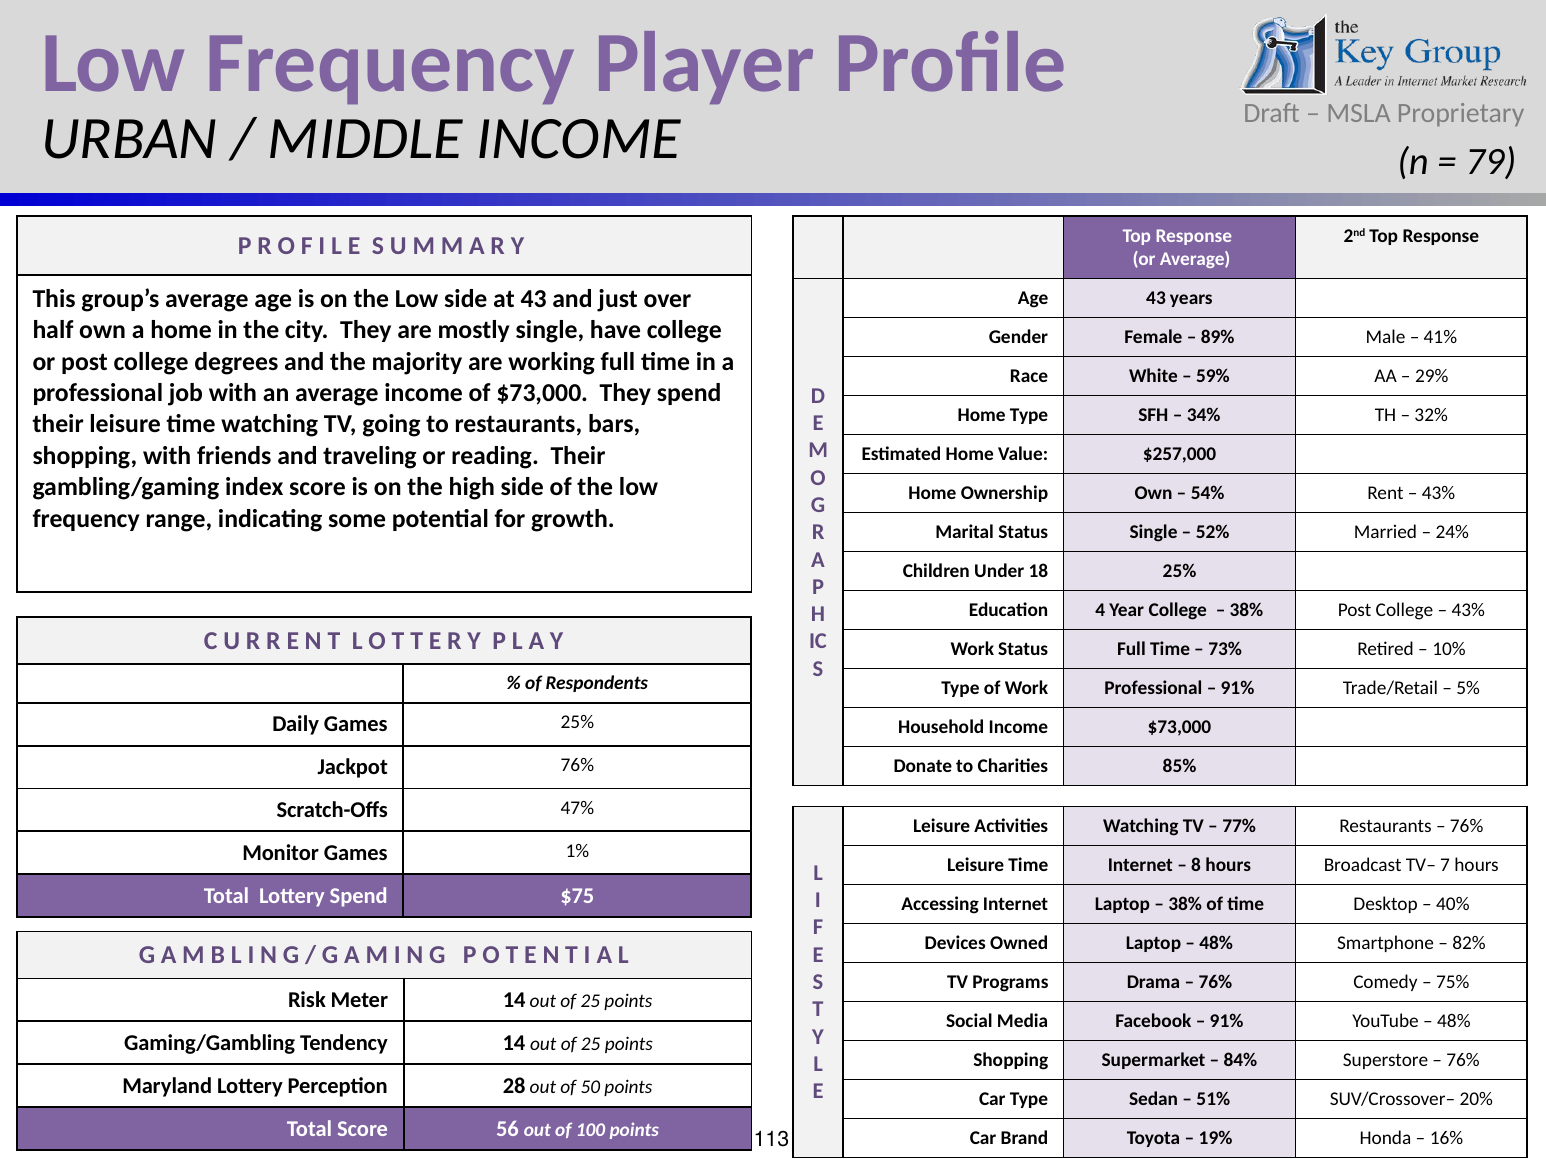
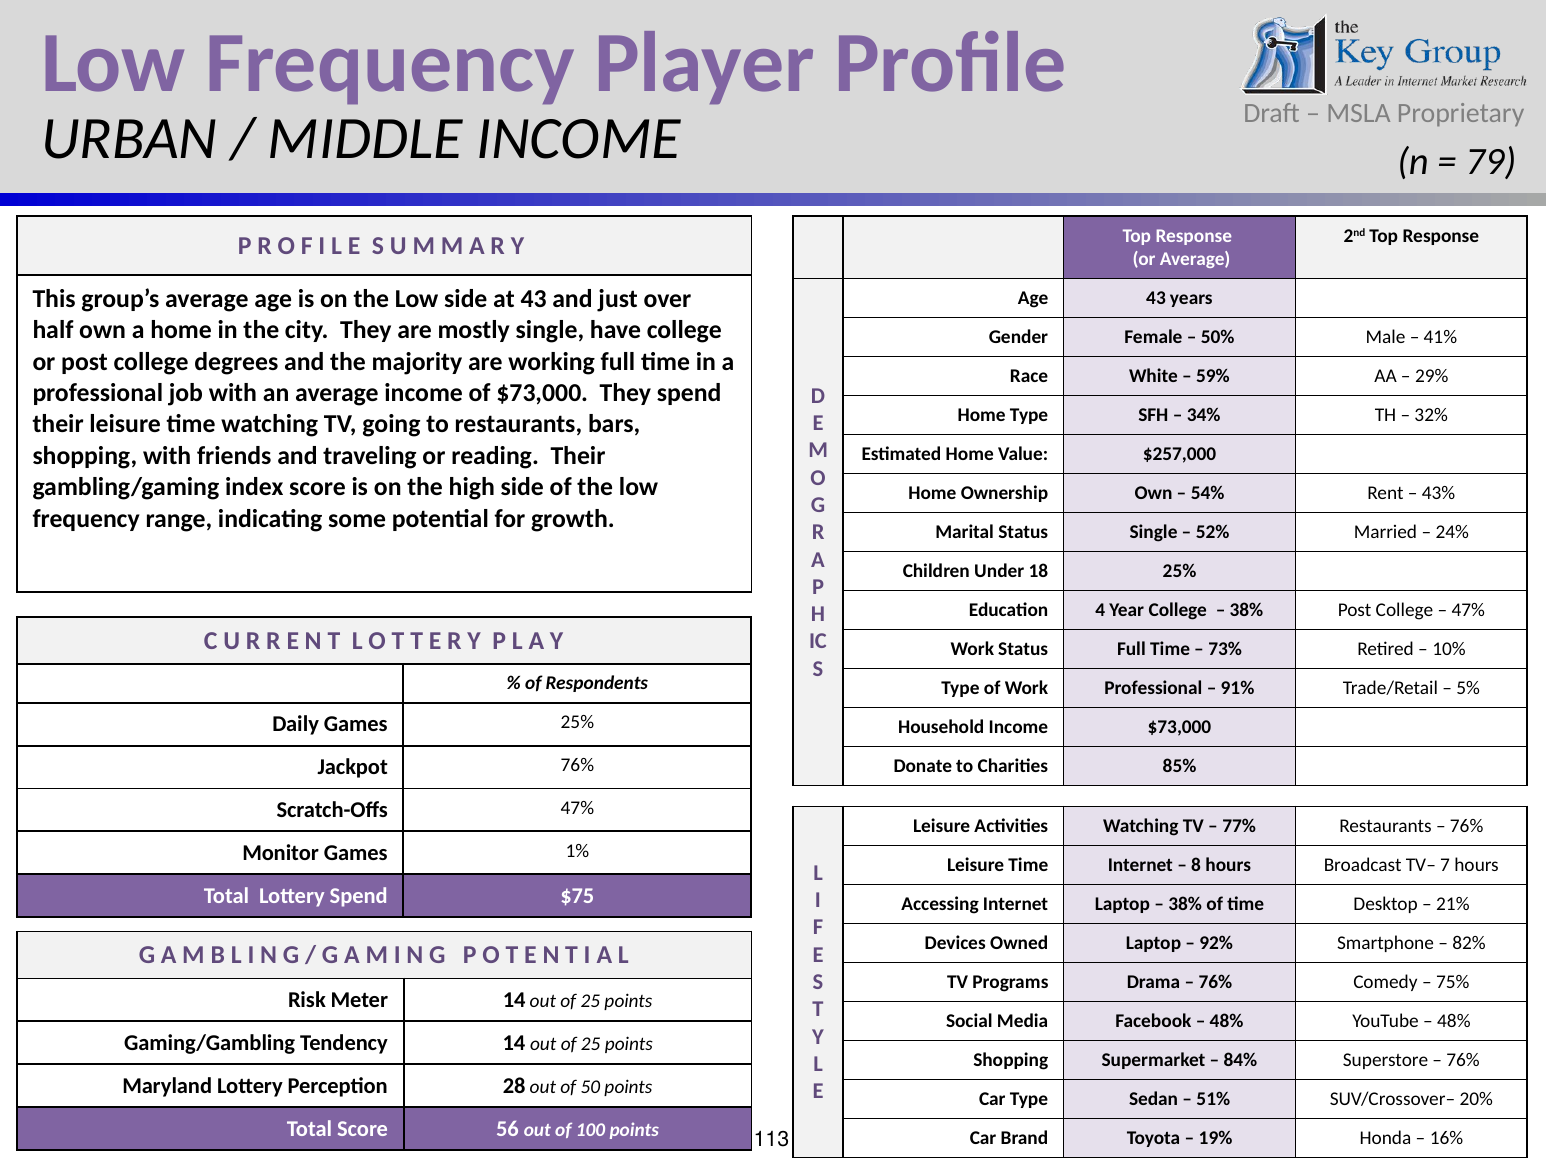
89%: 89% -> 50%
43% at (1468, 610): 43% -> 47%
40%: 40% -> 21%
48% at (1216, 943): 48% -> 92%
91% at (1227, 1022): 91% -> 48%
